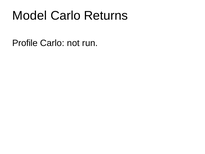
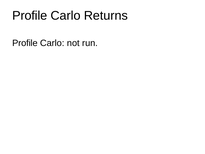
Model at (30, 16): Model -> Profile
